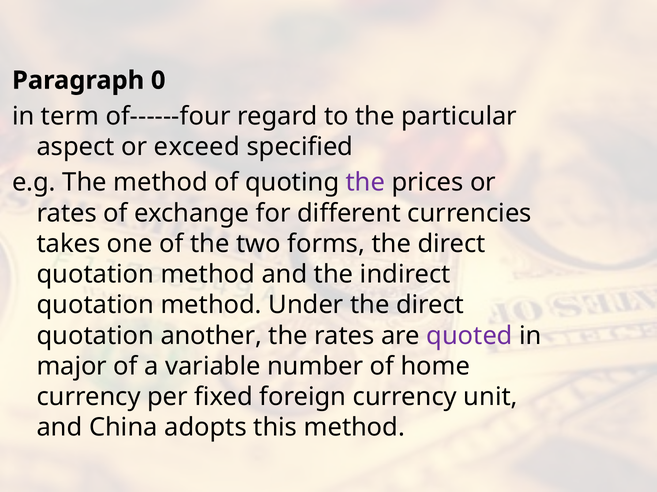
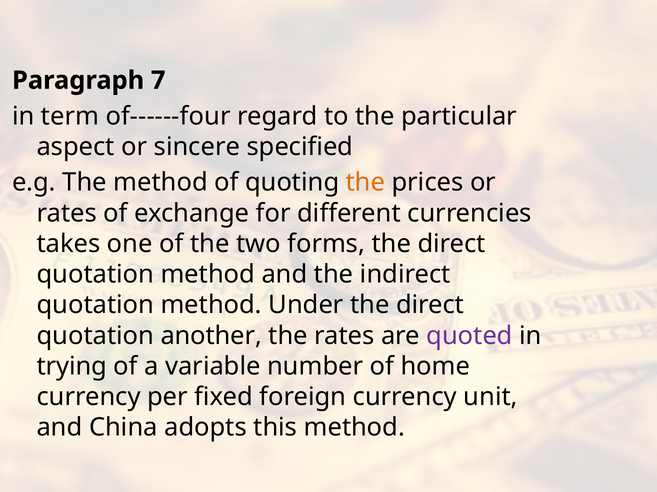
0: 0 -> 7
exceed: exceed -> sincere
the at (365, 183) colour: purple -> orange
major: major -> trying
